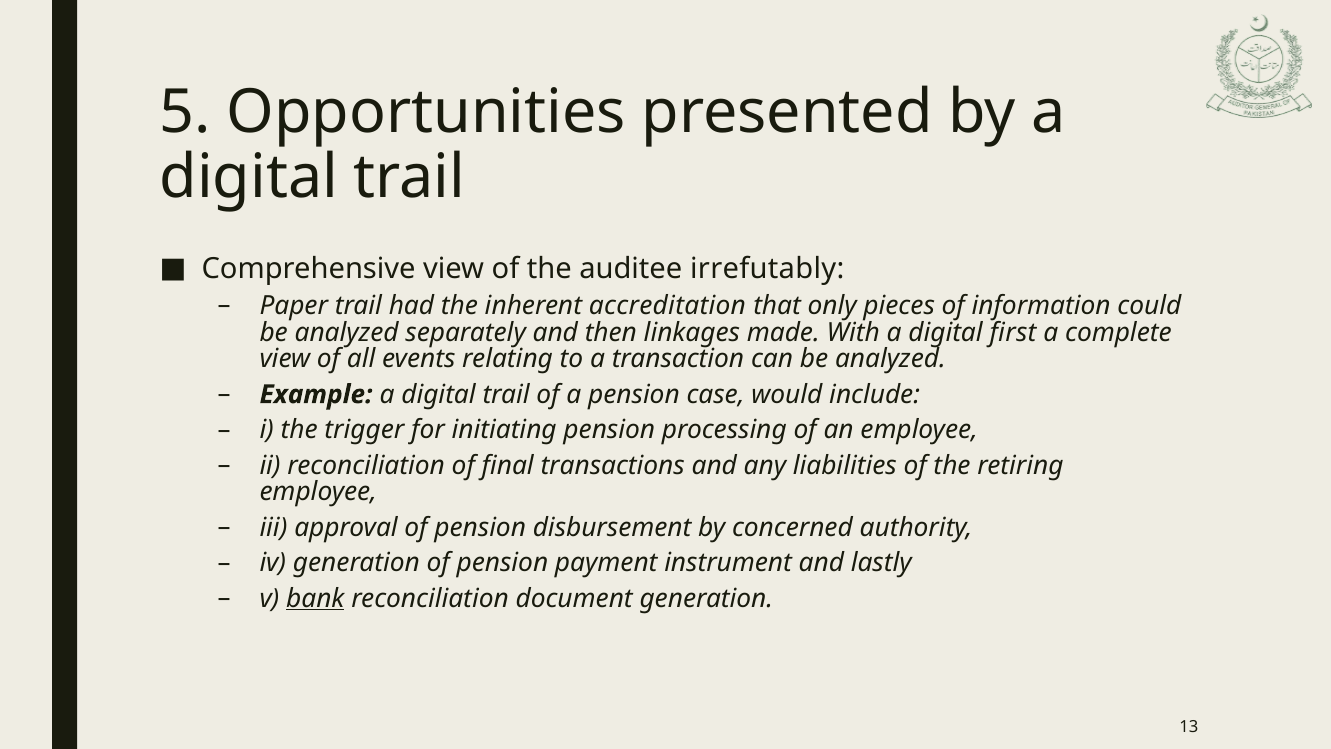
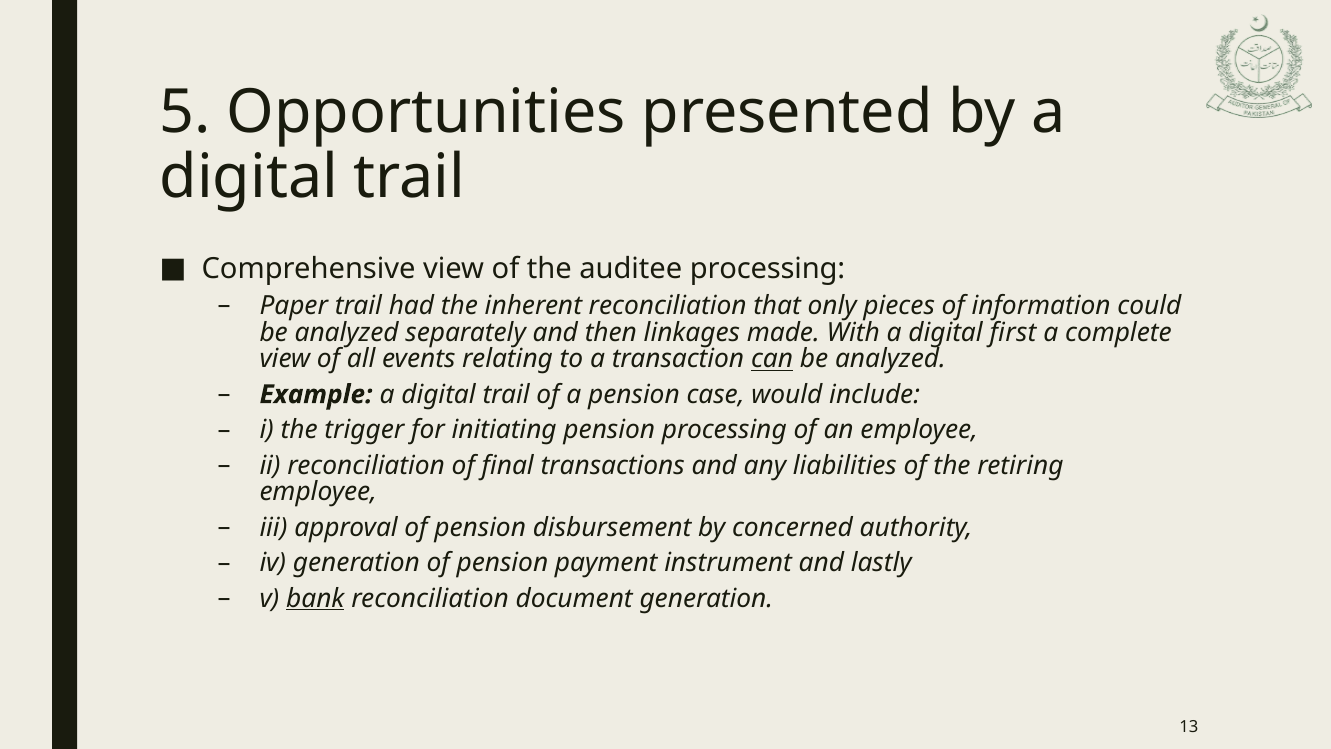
auditee irrefutably: irrefutably -> processing
inherent accreditation: accreditation -> reconciliation
can underline: none -> present
